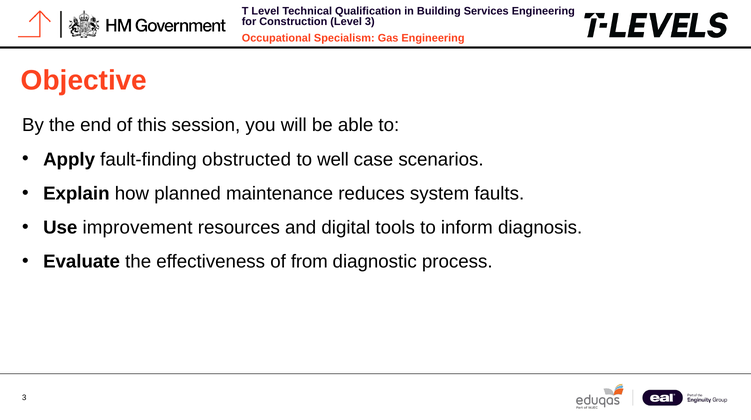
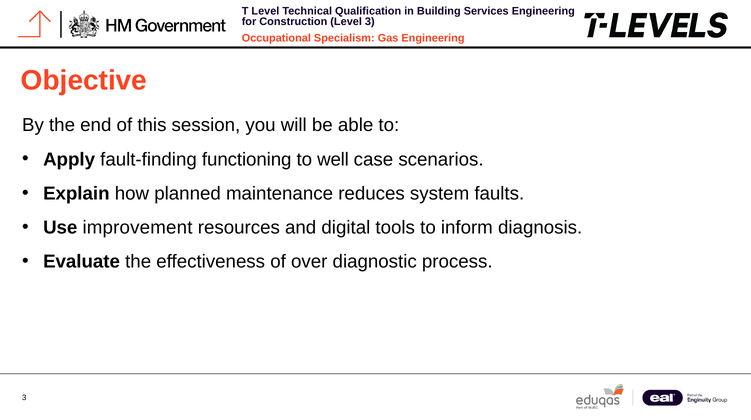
obstructed: obstructed -> functioning
from: from -> over
